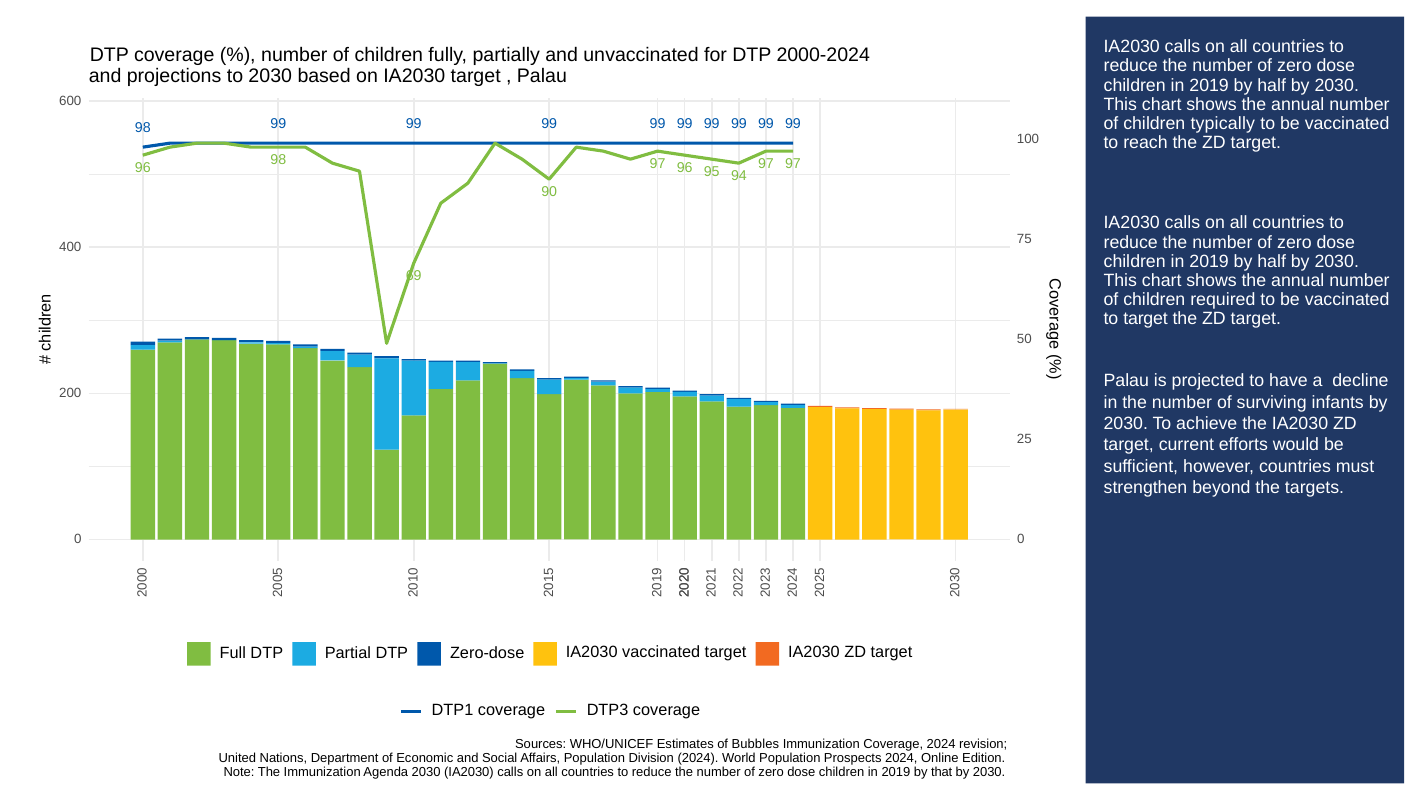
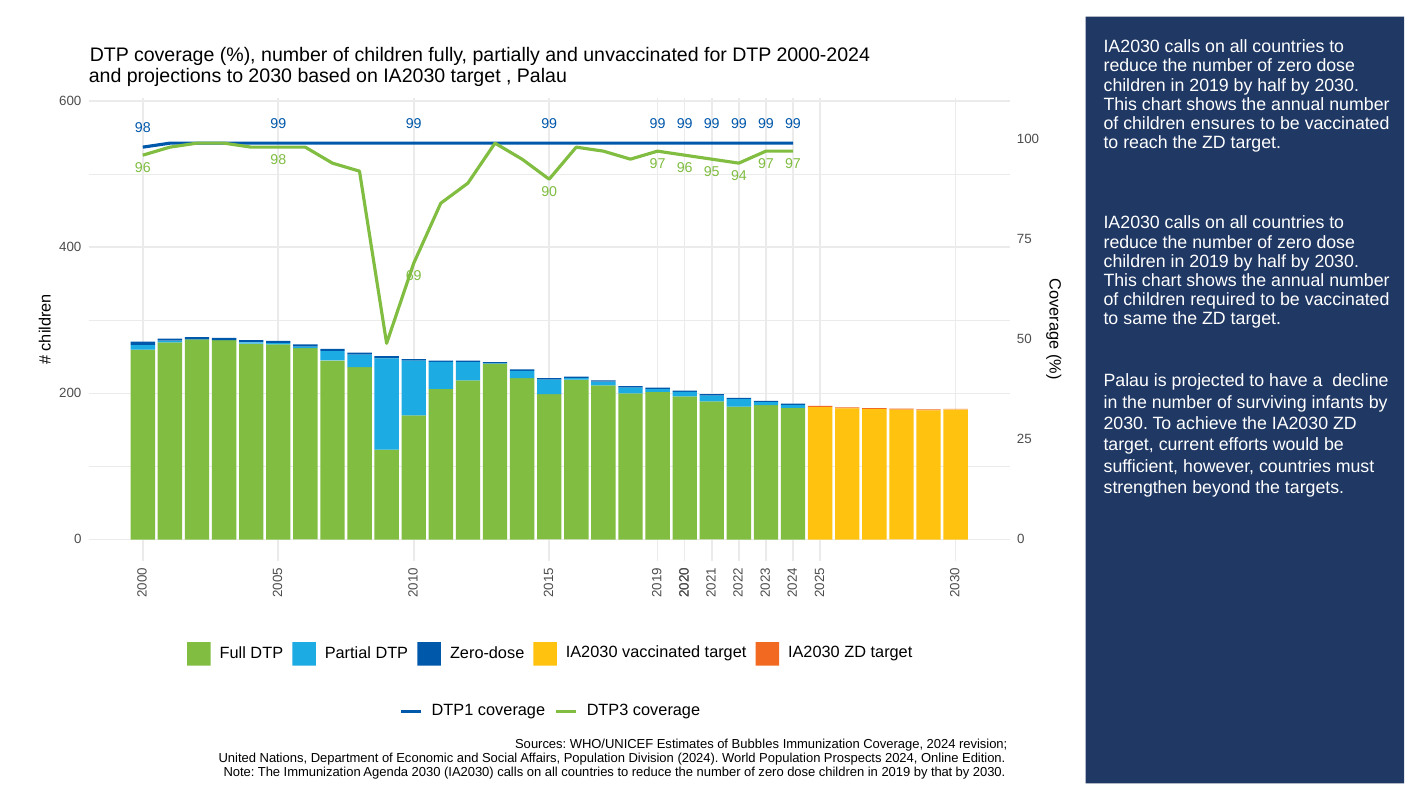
typically: typically -> ensures
to target: target -> same
